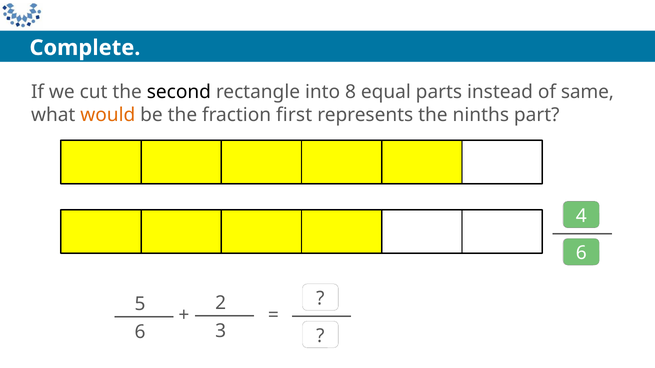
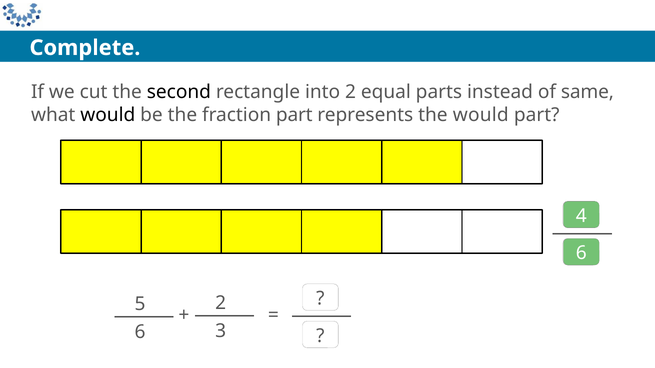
into 8: 8 -> 2
would at (108, 115) colour: orange -> black
fraction first: first -> part
the ninths: ninths -> would
